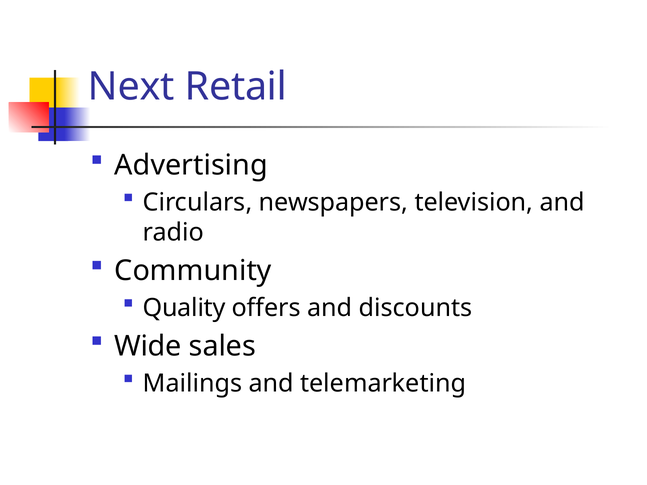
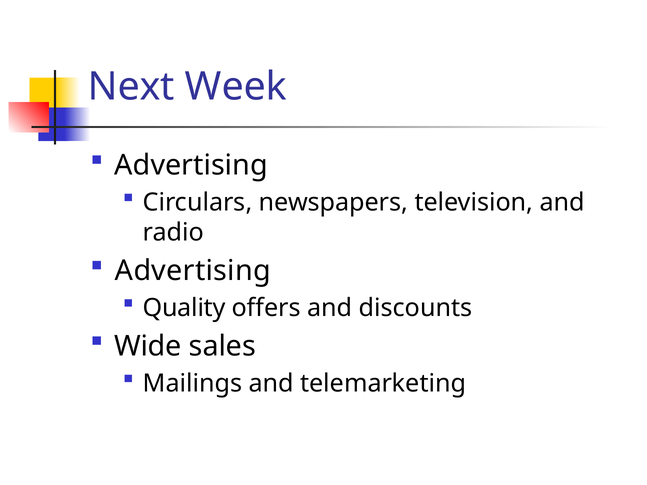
Retail: Retail -> Week
Community at (193, 271): Community -> Advertising
